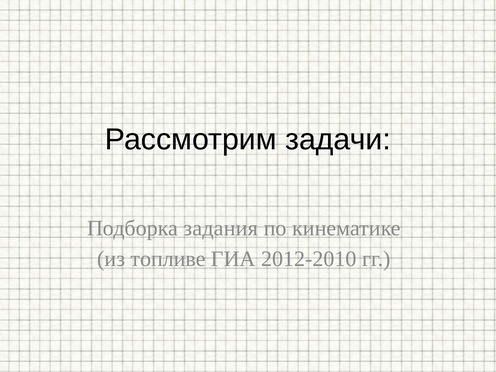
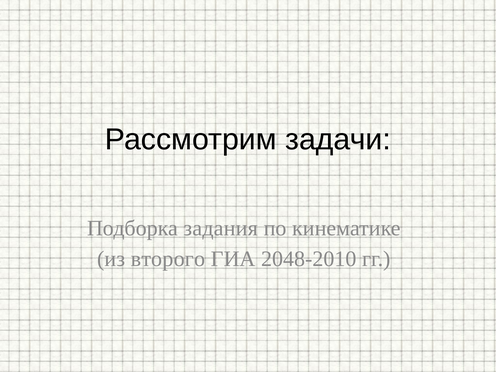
топливе: топливе -> второго
2012-2010: 2012-2010 -> 2048-2010
